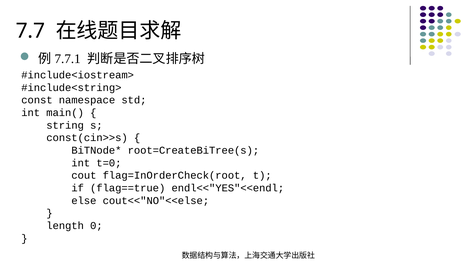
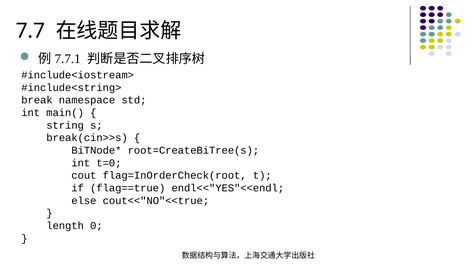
const: const -> break
const(cin>>s: const(cin>>s -> break(cin>>s
cout<<"NO"<<else: cout<<"NO"<<else -> cout<<"NO"<<true
